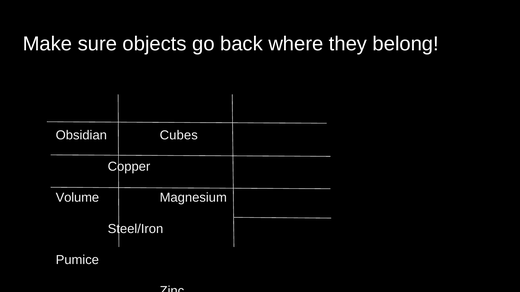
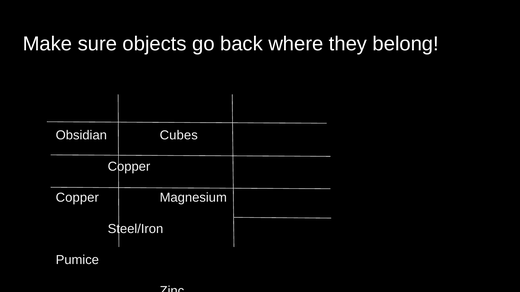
Volume at (77, 198): Volume -> Copper
